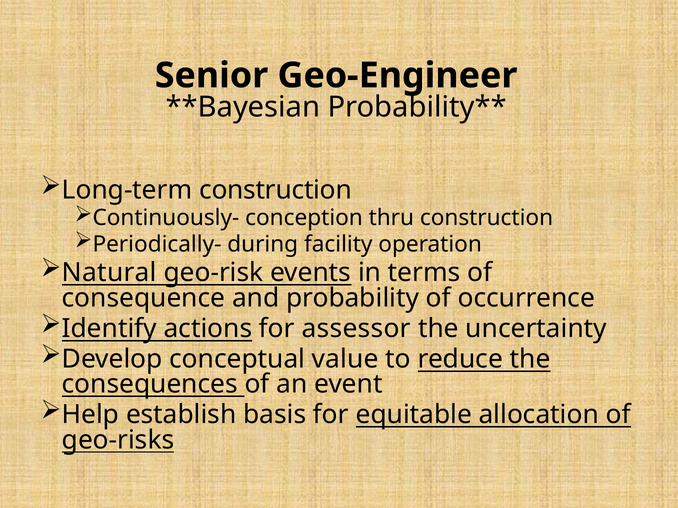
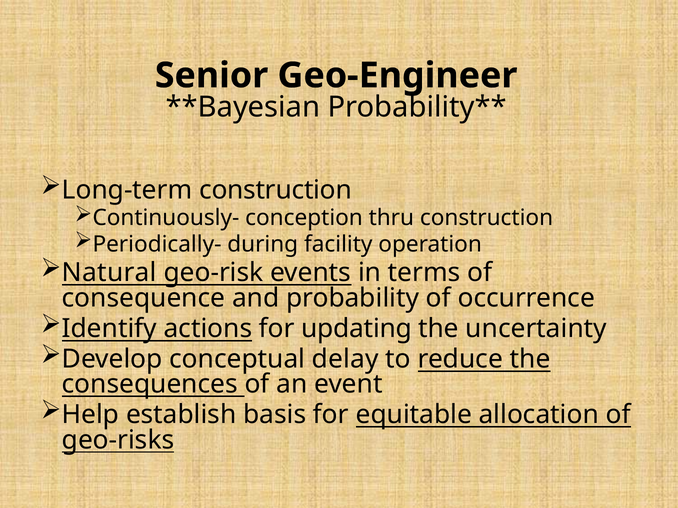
assessor: assessor -> updating
value: value -> delay
